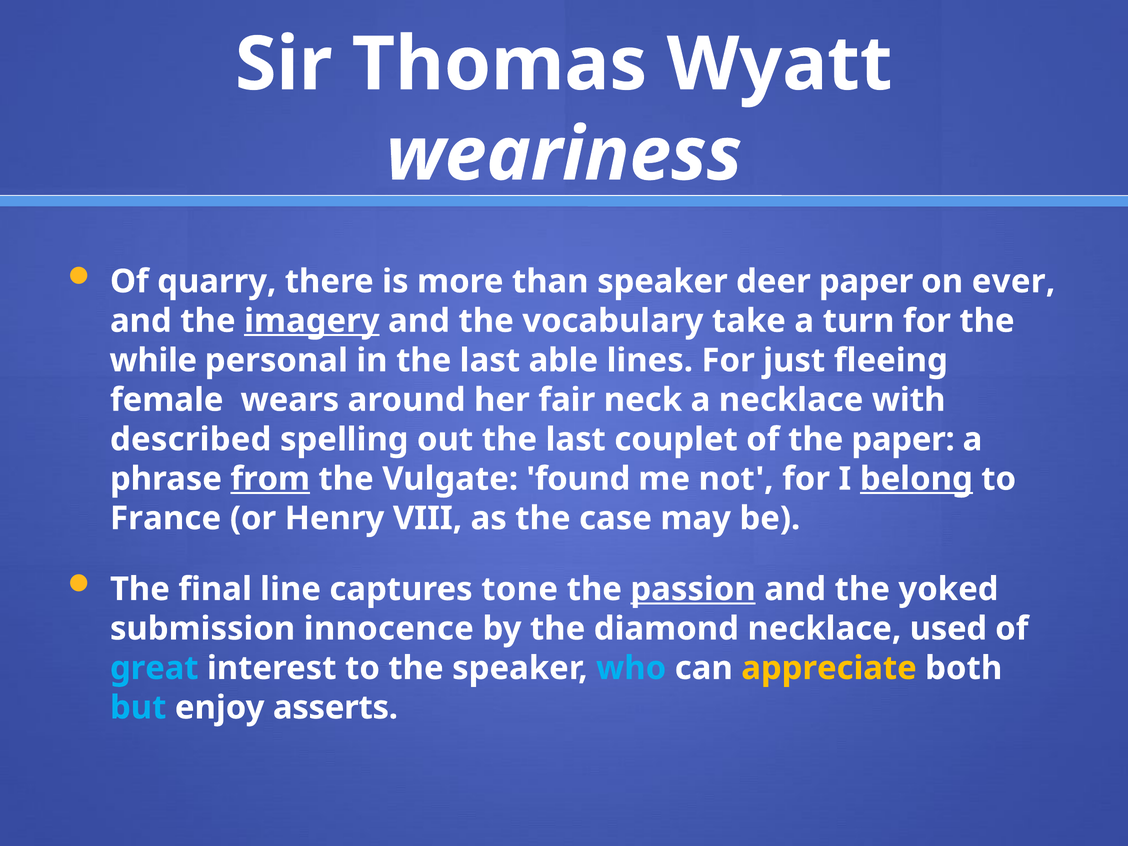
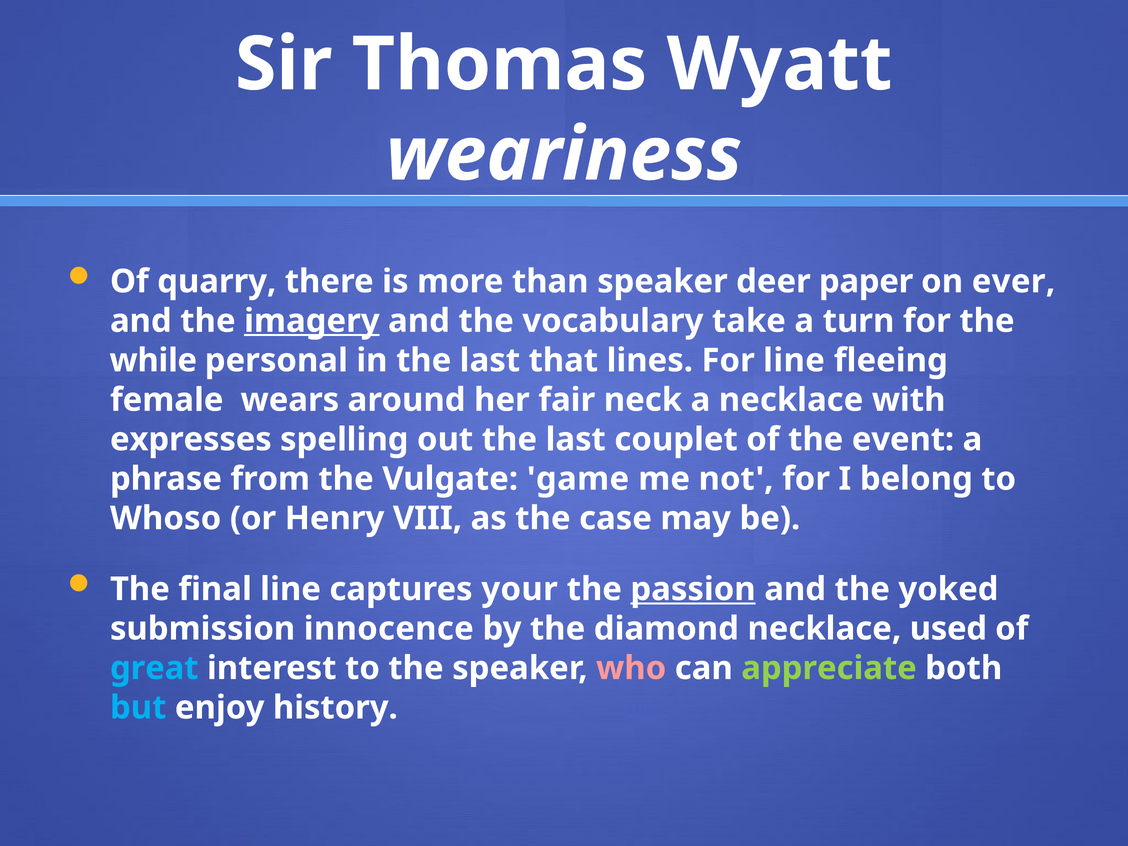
able: able -> that
For just: just -> line
described: described -> expresses
the paper: paper -> event
from underline: present -> none
found: found -> game
belong underline: present -> none
France: France -> Whoso
tone: tone -> your
who colour: light blue -> pink
appreciate colour: yellow -> light green
asserts: asserts -> history
